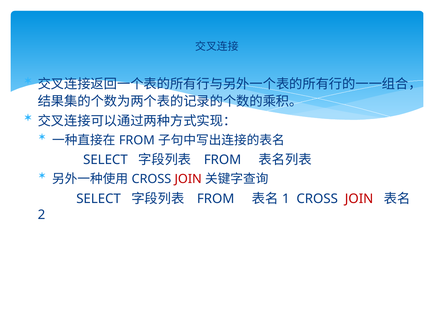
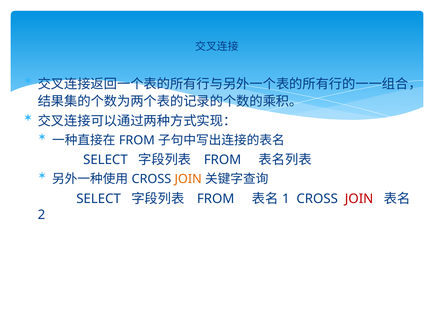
JOIN at (188, 179) colour: red -> orange
